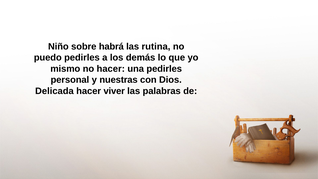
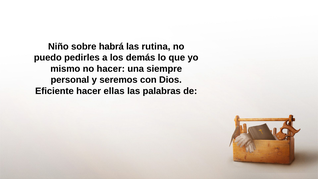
una pedirles: pedirles -> siempre
nuestras: nuestras -> seremos
Delicada: Delicada -> Eficiente
viver: viver -> ellas
